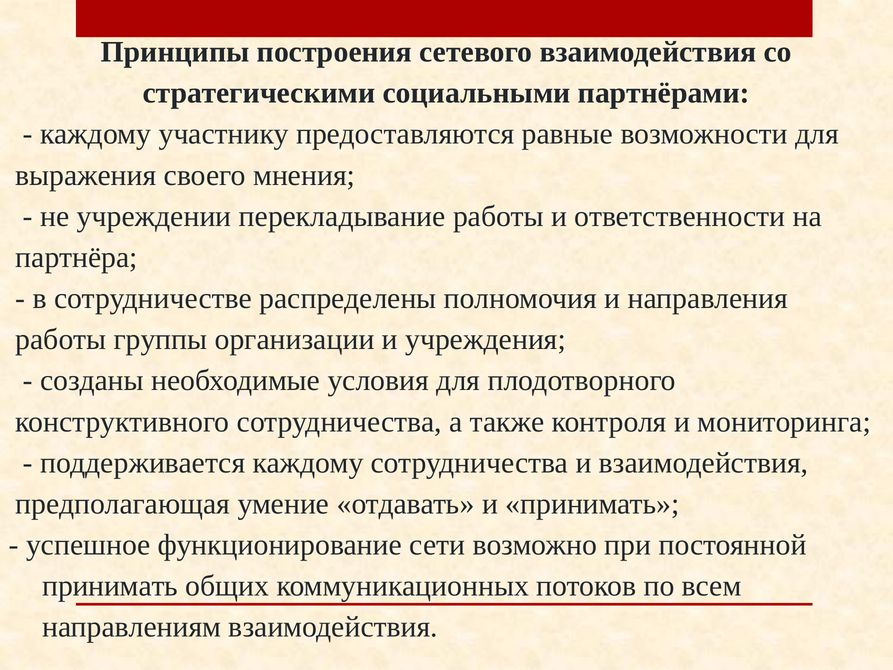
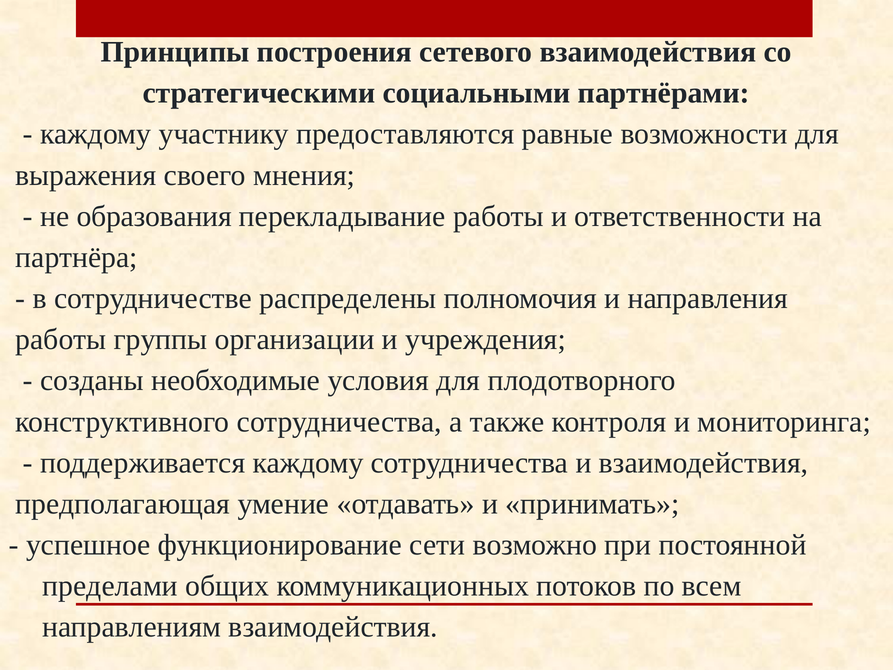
учреждении: учреждении -> образования
принимать at (110, 586): принимать -> пределами
